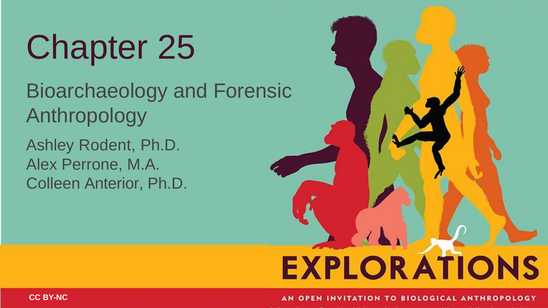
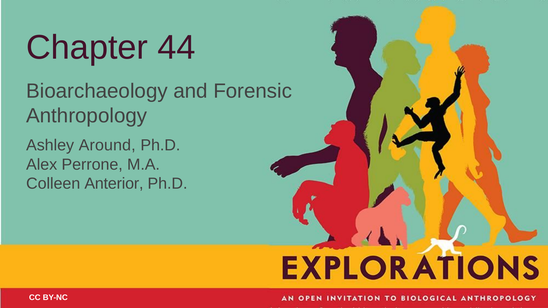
25: 25 -> 44
Rodent: Rodent -> Around
